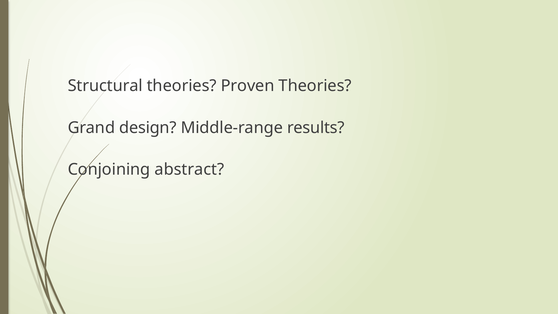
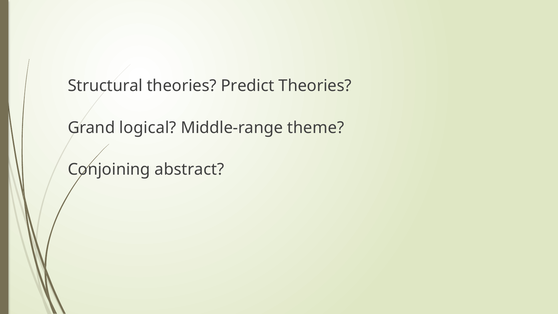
Proven: Proven -> Predict
design: design -> logical
results: results -> theme
